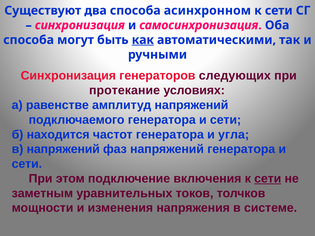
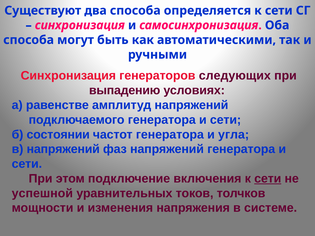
асинхронном: асинхронном -> определяется
как underline: present -> none
протекание: протекание -> выпадению
находится: находится -> состоянии
заметным: заметным -> успешной
